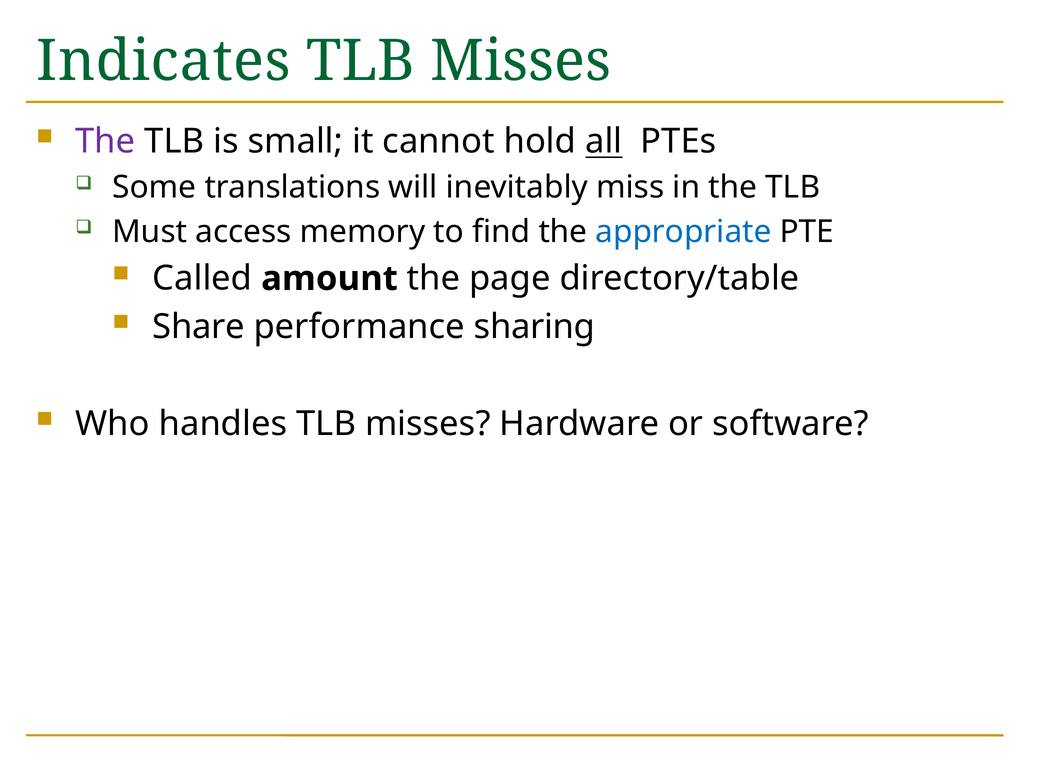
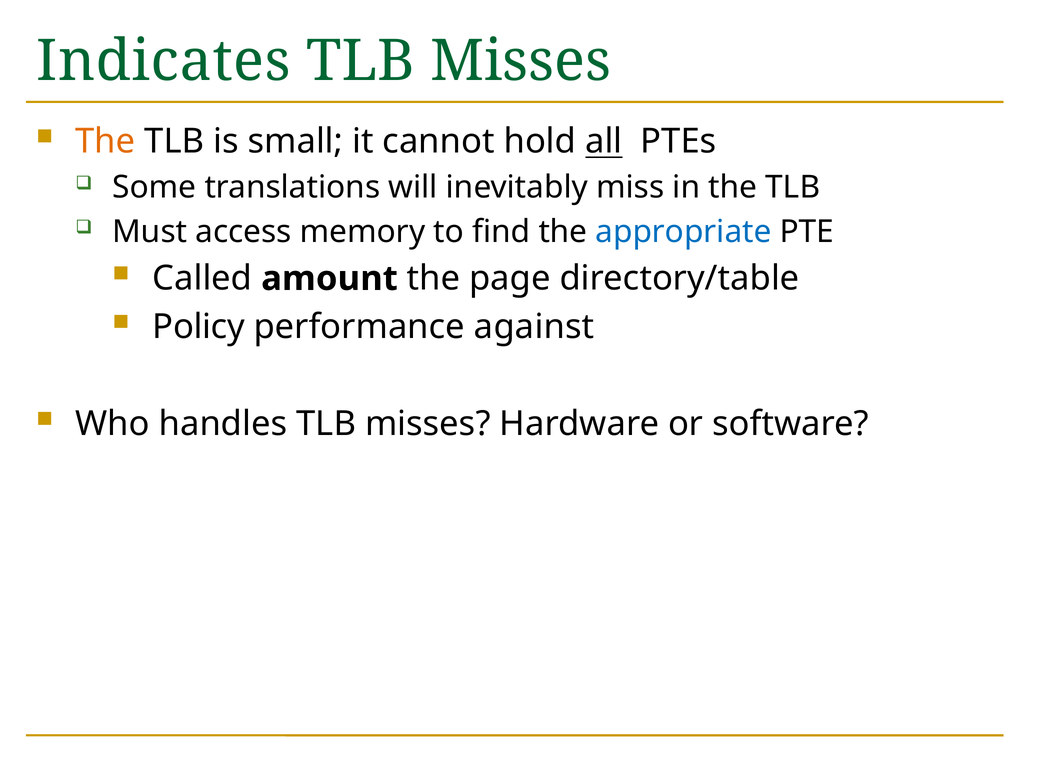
The at (105, 142) colour: purple -> orange
Share: Share -> Policy
sharing: sharing -> against
